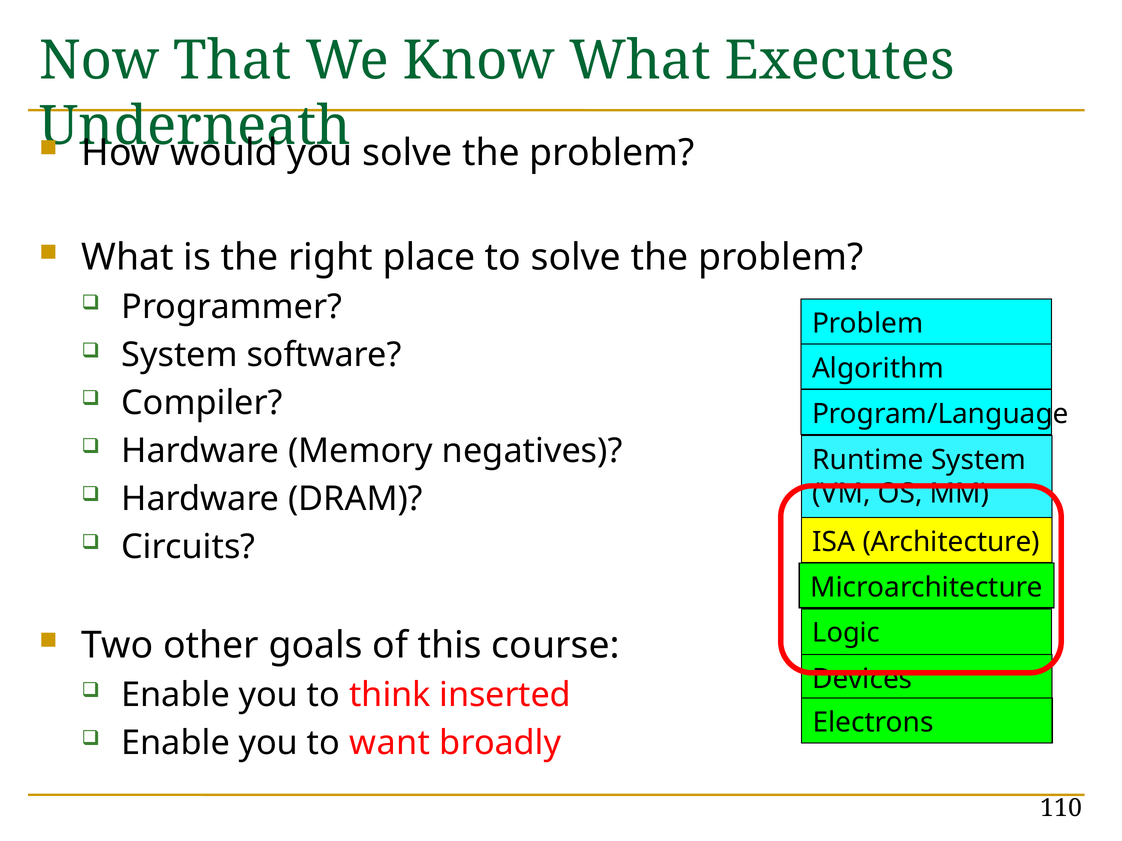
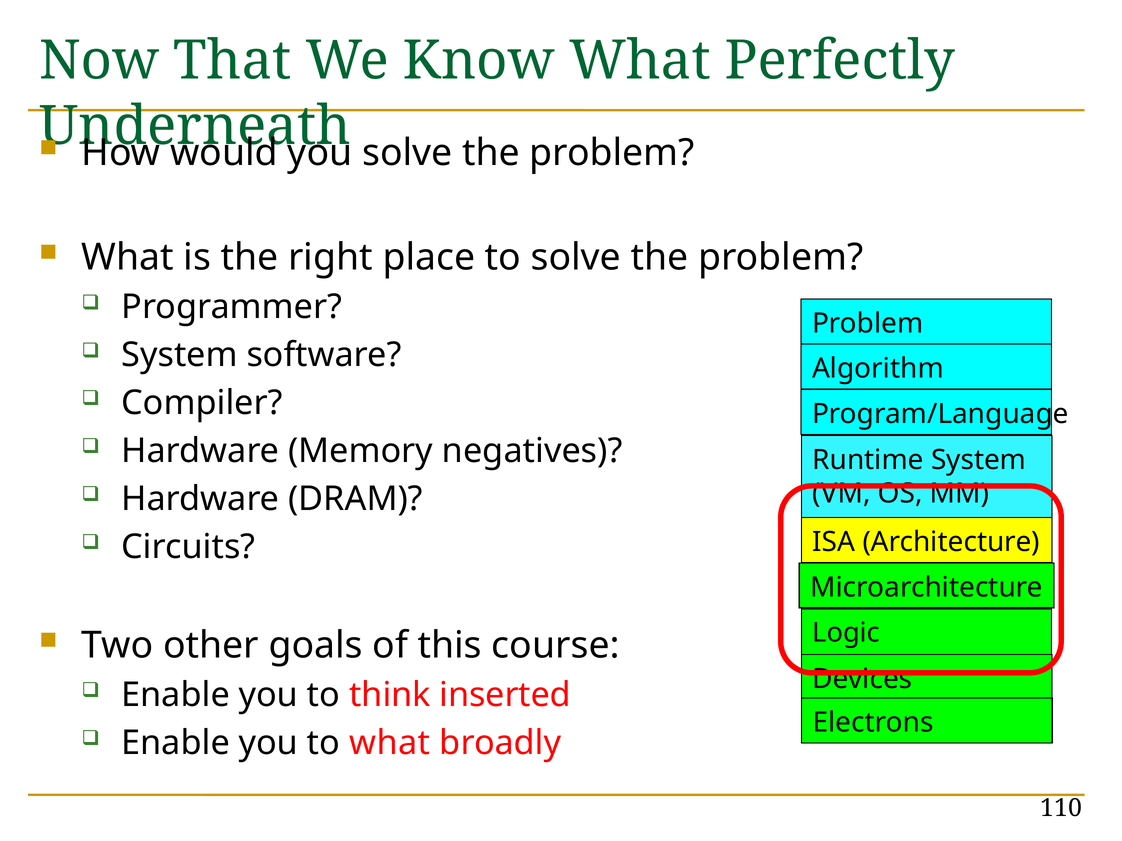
Executes: Executes -> Perfectly
to want: want -> what
